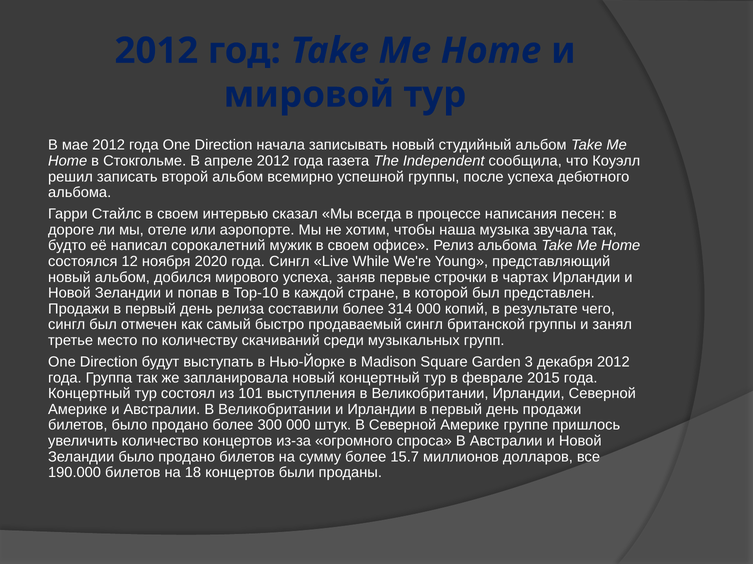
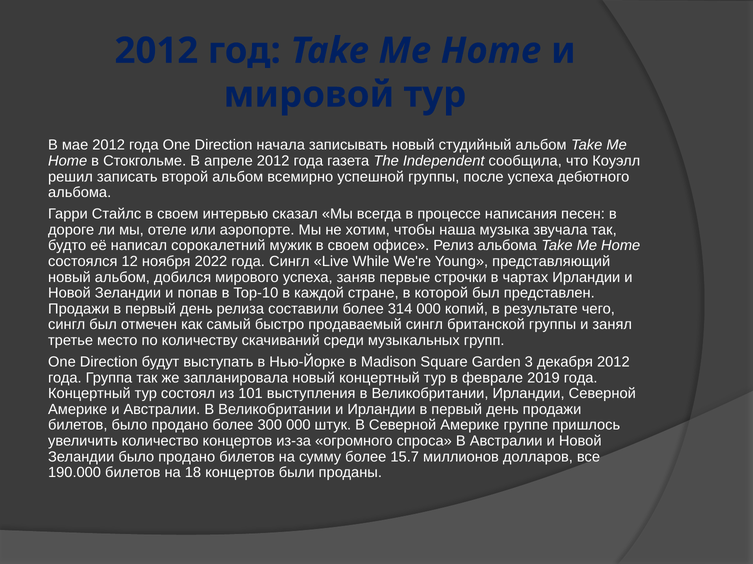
2020: 2020 -> 2022
2015: 2015 -> 2019
